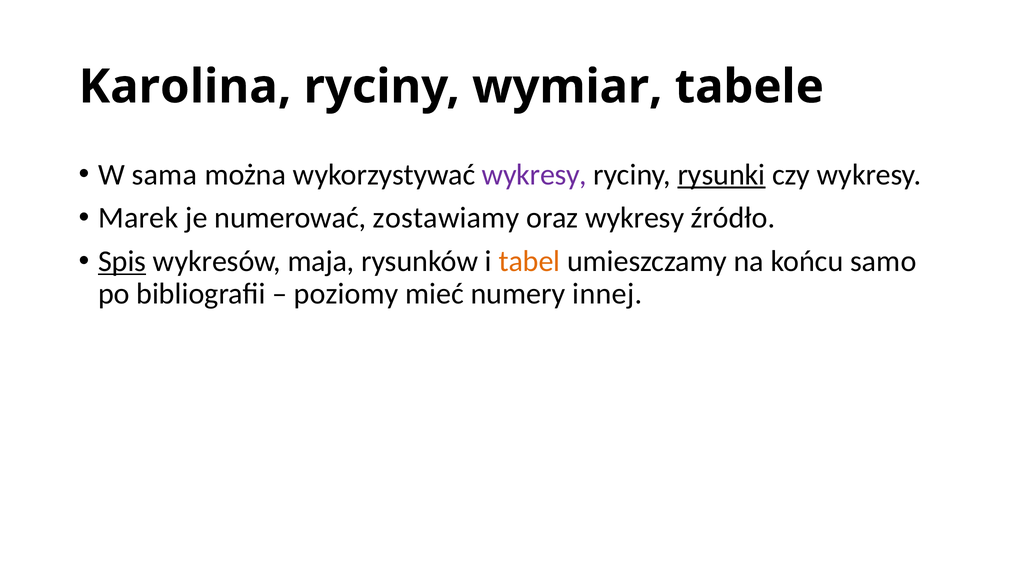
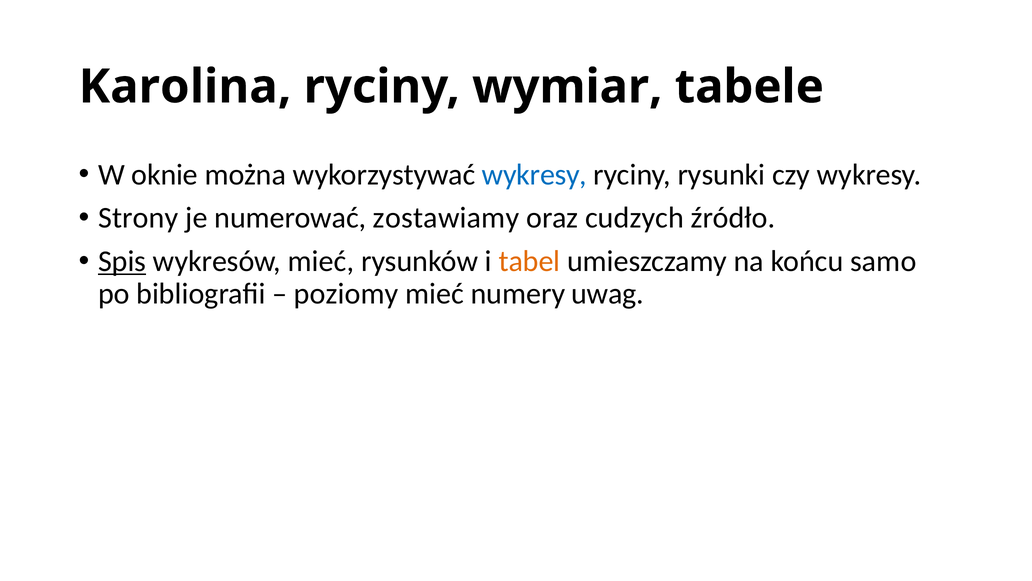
sama: sama -> oknie
wykresy at (534, 174) colour: purple -> blue
rysunki underline: present -> none
Marek: Marek -> Strony
oraz wykresy: wykresy -> cudzych
wykresów maja: maja -> mieć
innej: innej -> uwag
